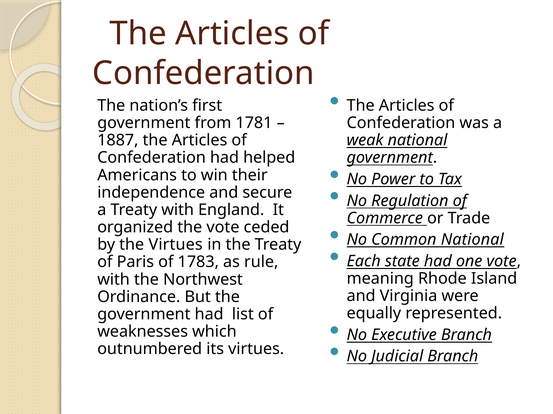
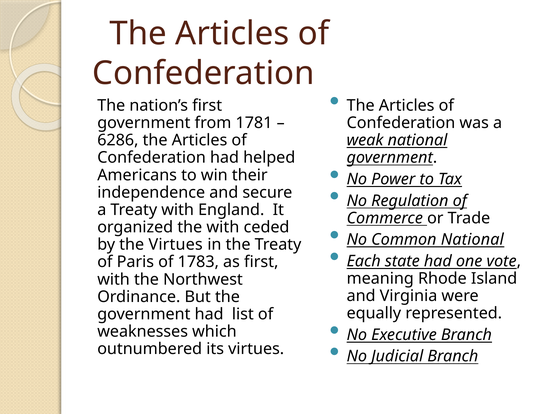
1887: 1887 -> 6286
the vote: vote -> with
as rule: rule -> first
